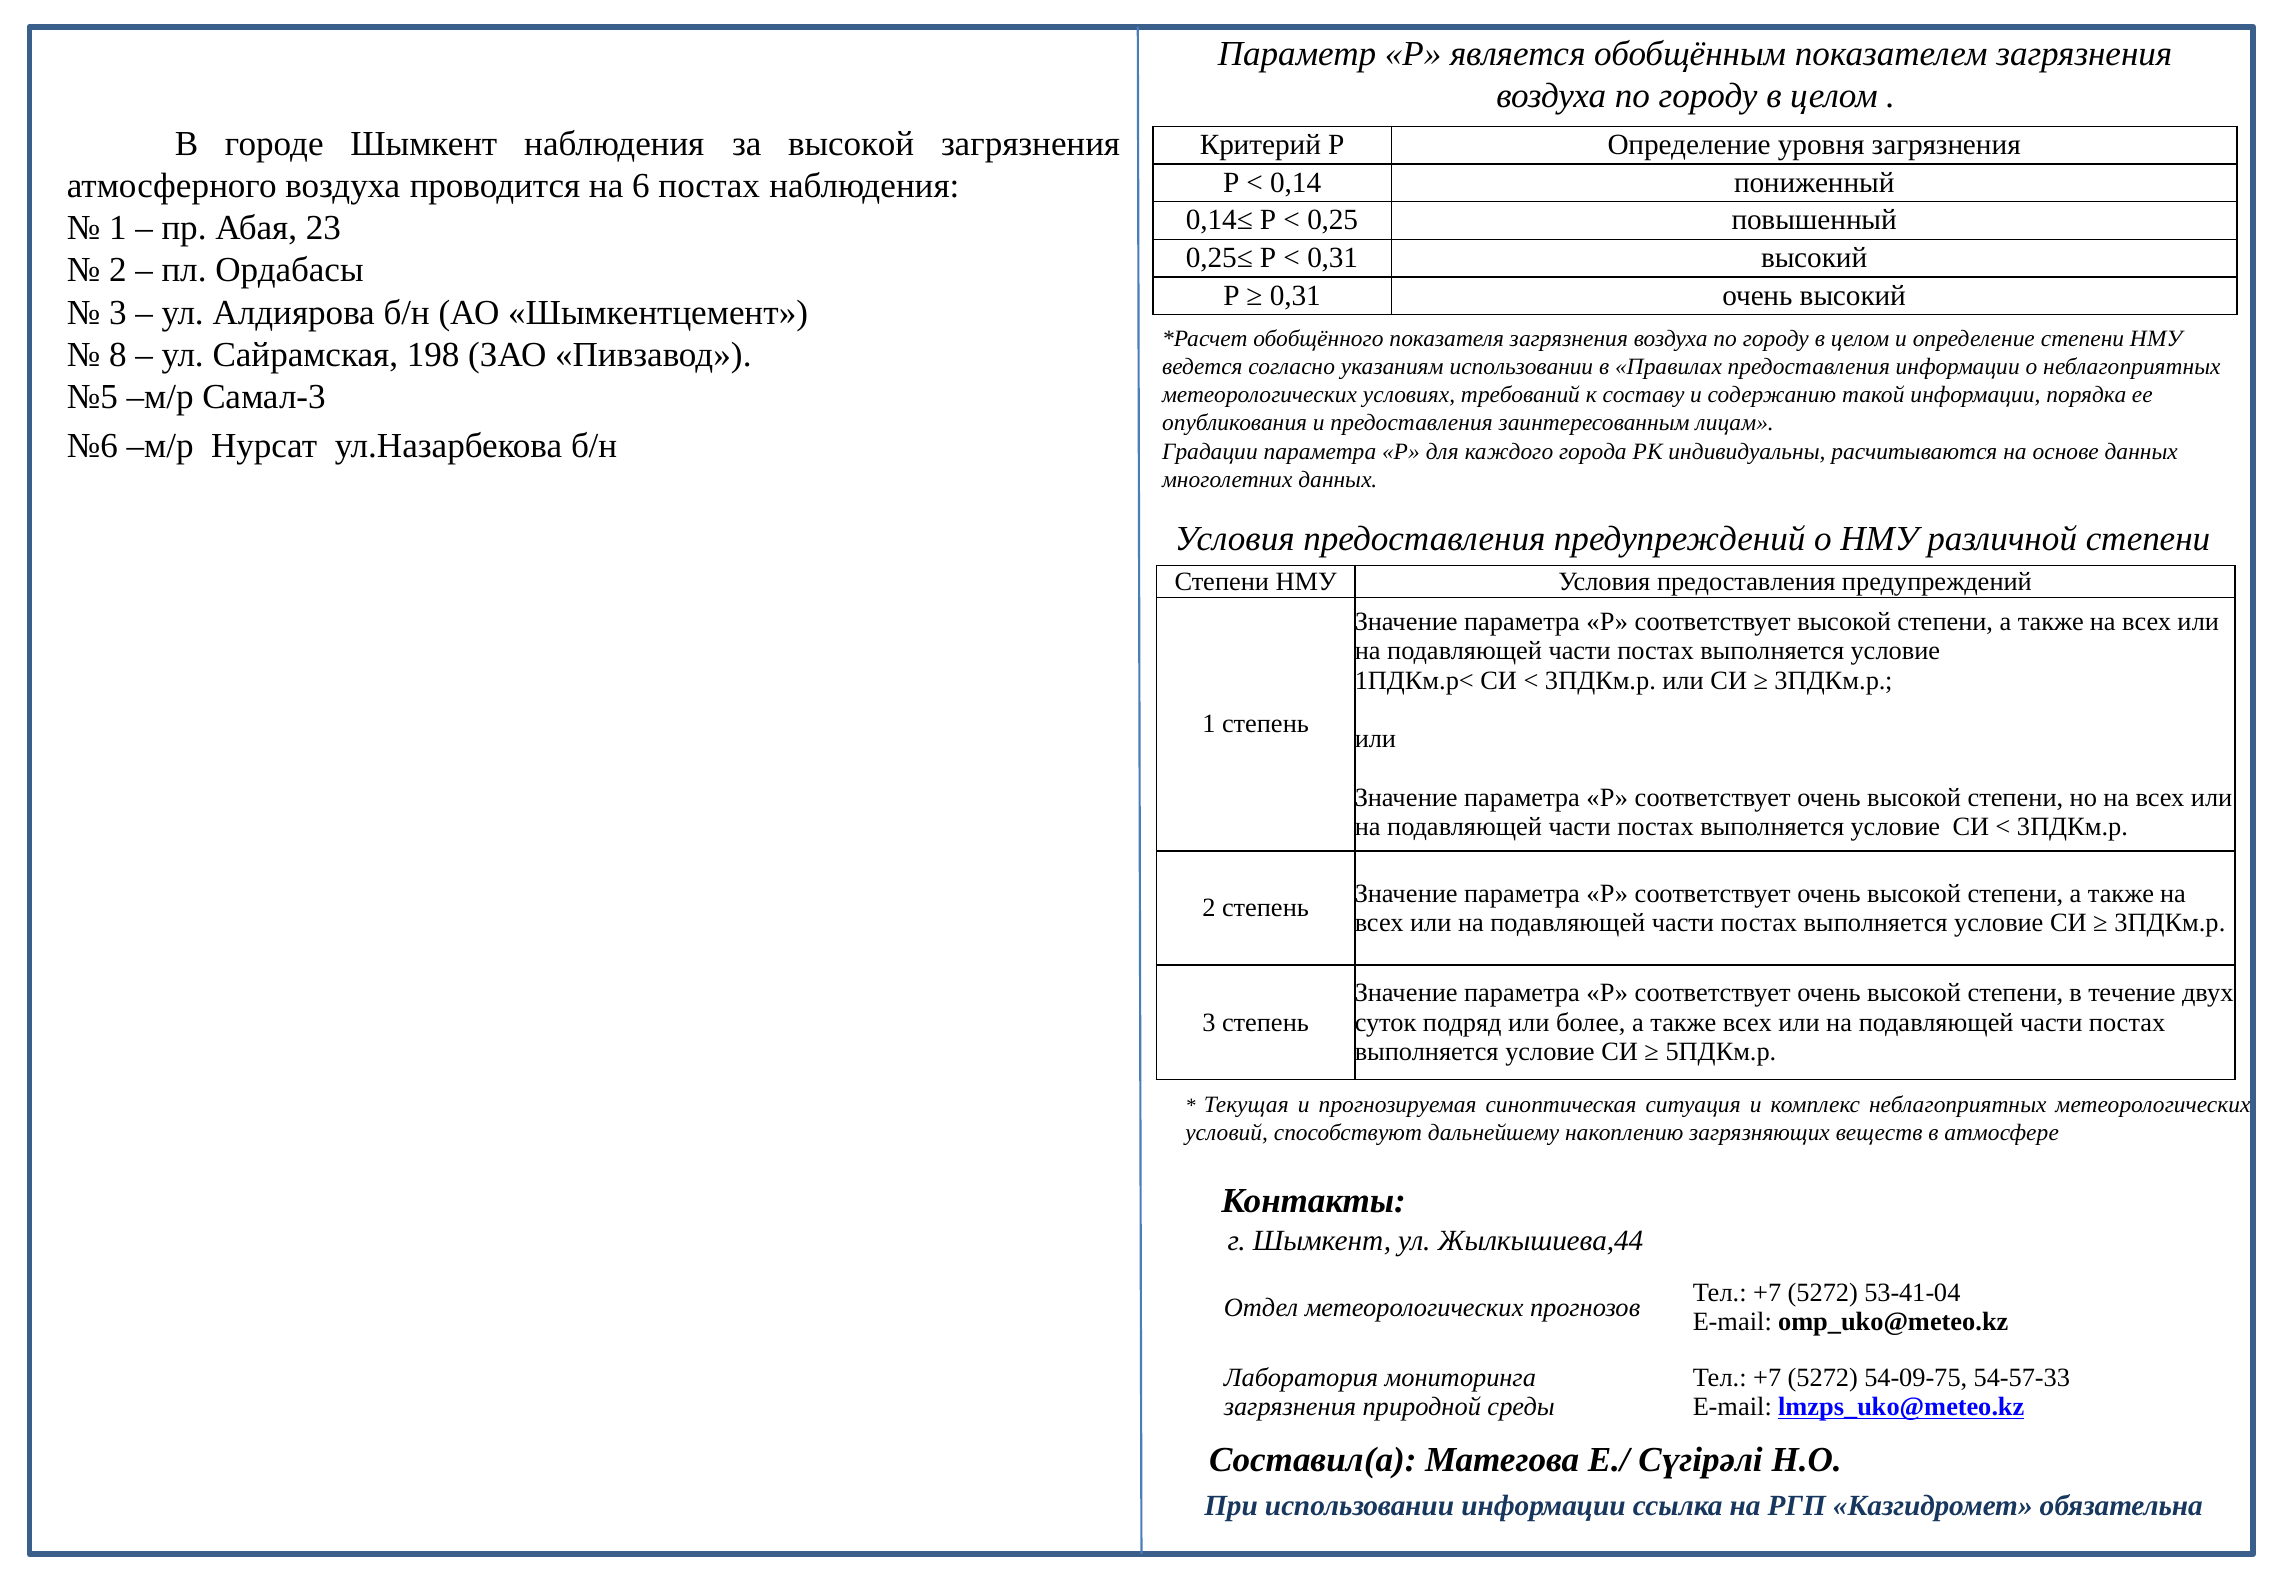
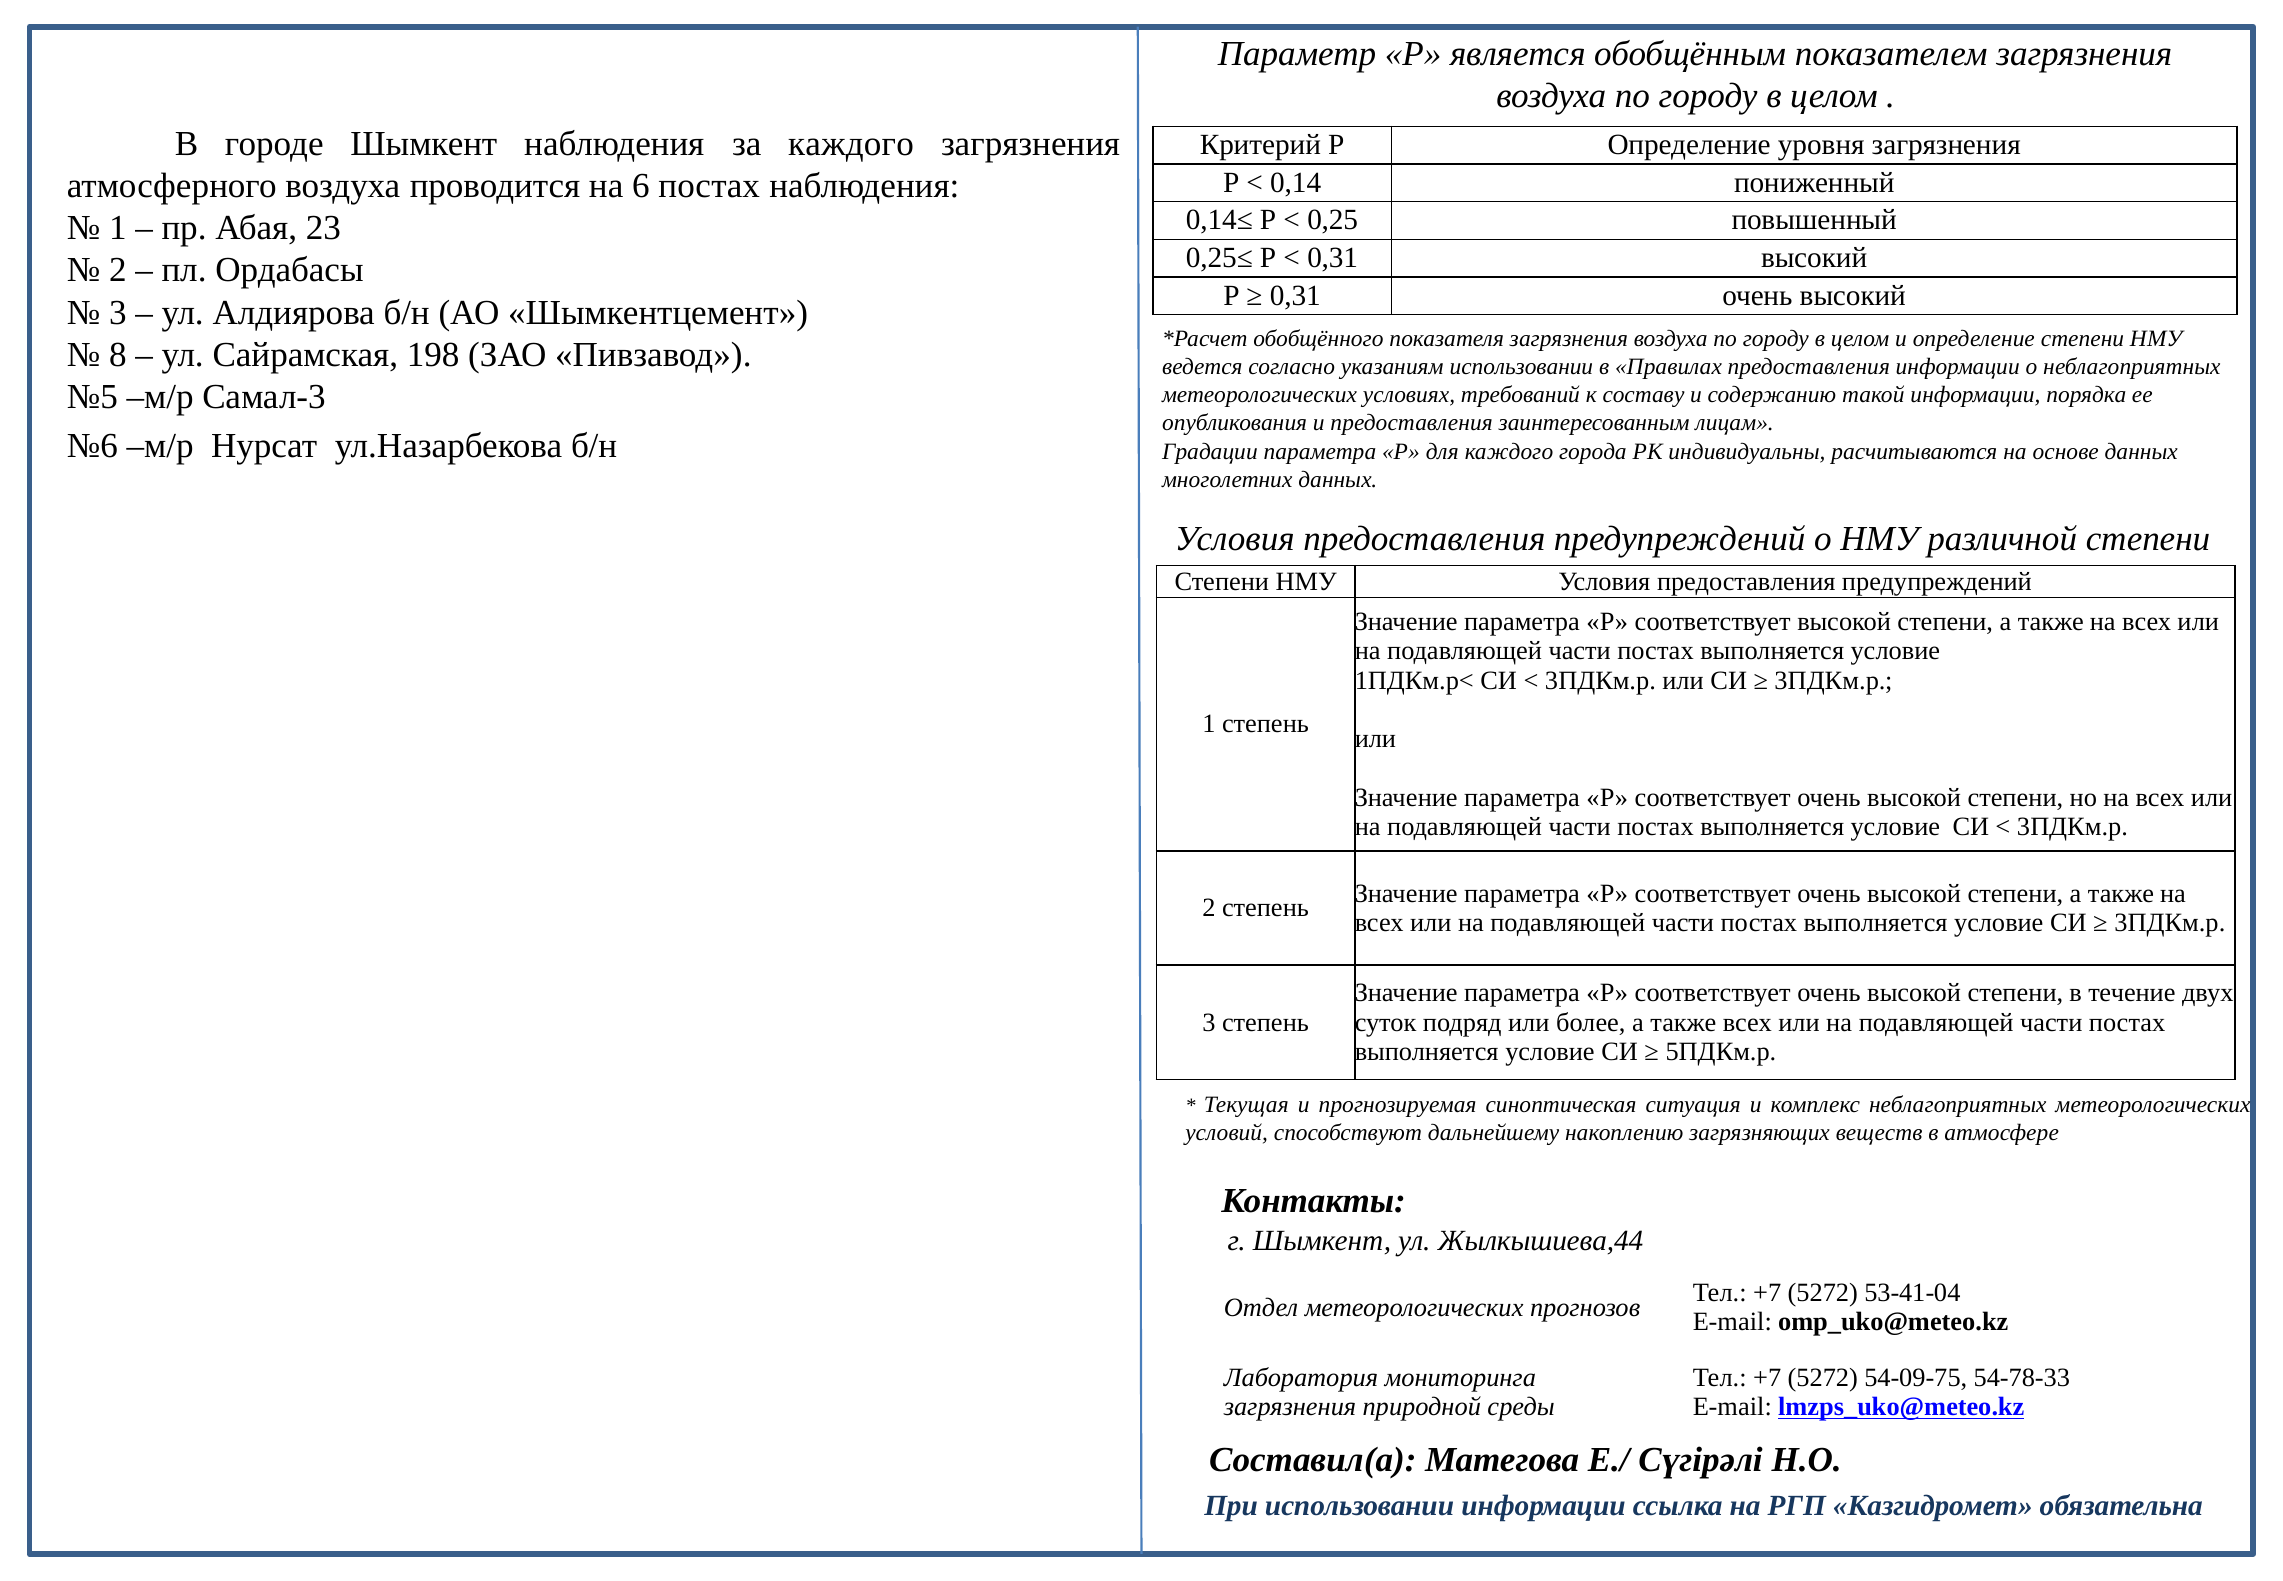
за высокой: высокой -> каждого
54-57-33: 54-57-33 -> 54-78-33
